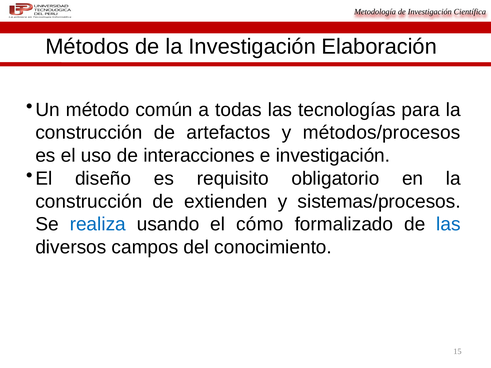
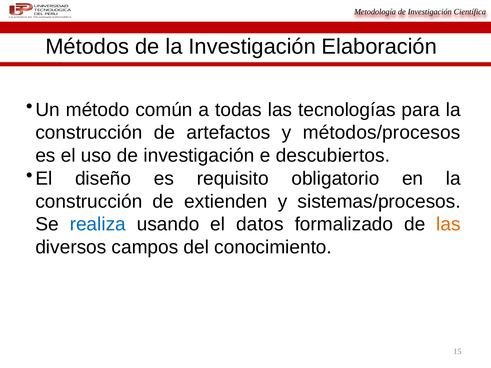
uso de interacciones: interacciones -> investigación
e investigación: investigación -> descubiertos
cómo: cómo -> datos
las at (448, 224) colour: blue -> orange
